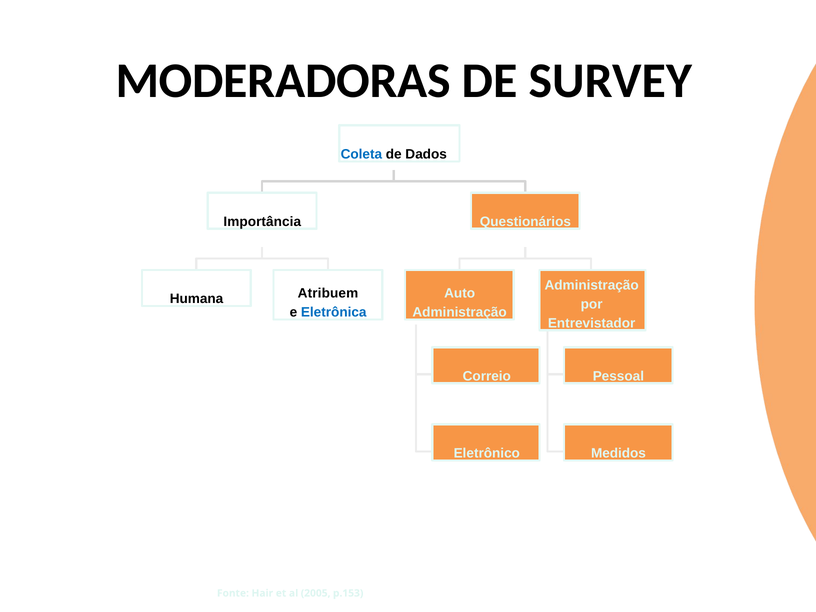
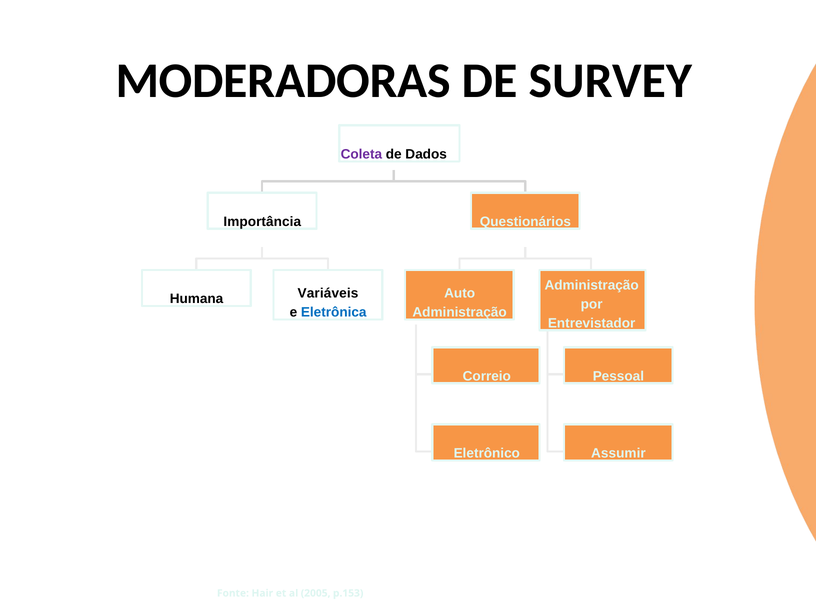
Coleta colour: blue -> purple
Atribuem: Atribuem -> Variáveis
Medidos: Medidos -> Assumir
